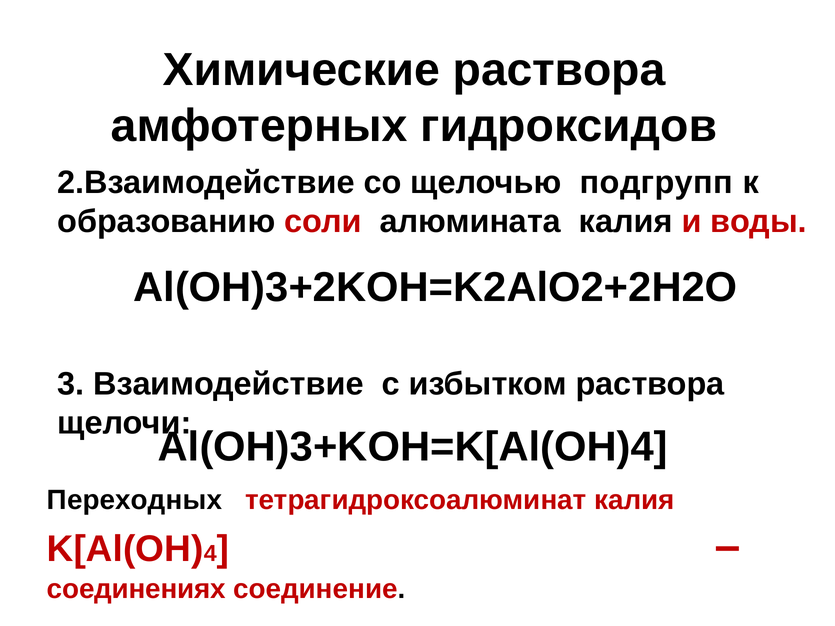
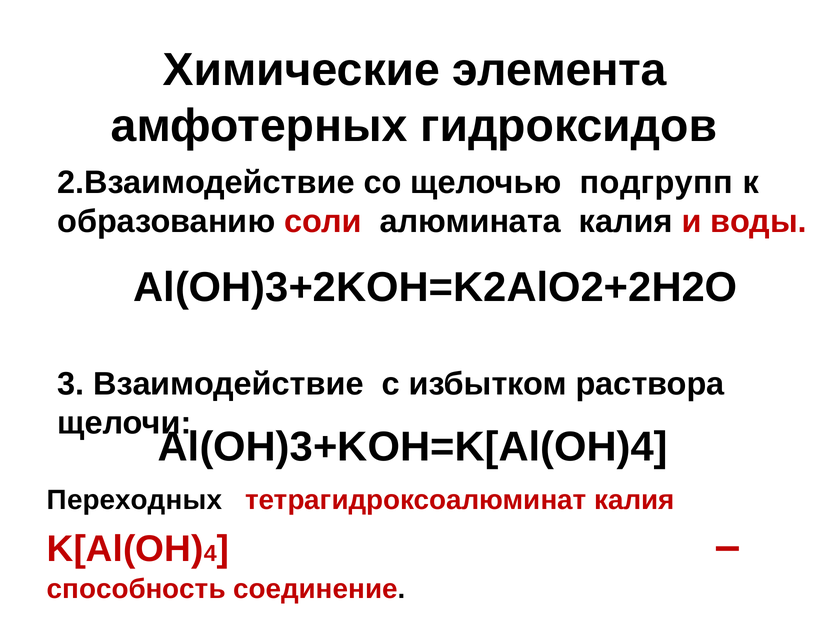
Химические раствора: раствора -> элемента
соединениях: соединениях -> способность
